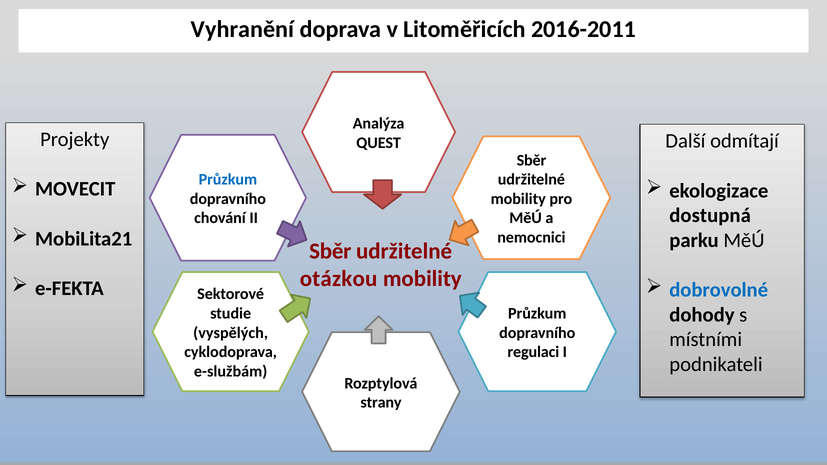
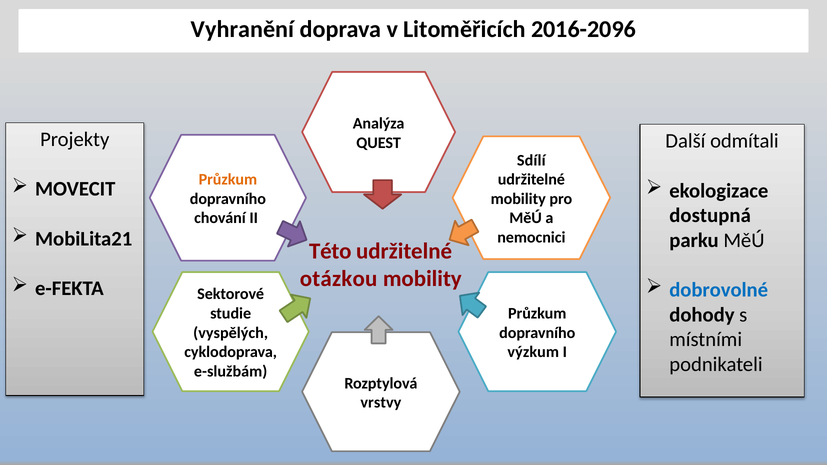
2016-2011: 2016-2011 -> 2016-2096
odmítají: odmítají -> odmítali
Sběr at (531, 160): Sběr -> Sdílí
Průzkum at (228, 180) colour: blue -> orange
Sběr at (330, 251): Sběr -> Této
regulaci: regulaci -> výzkum
strany: strany -> vrstvy
